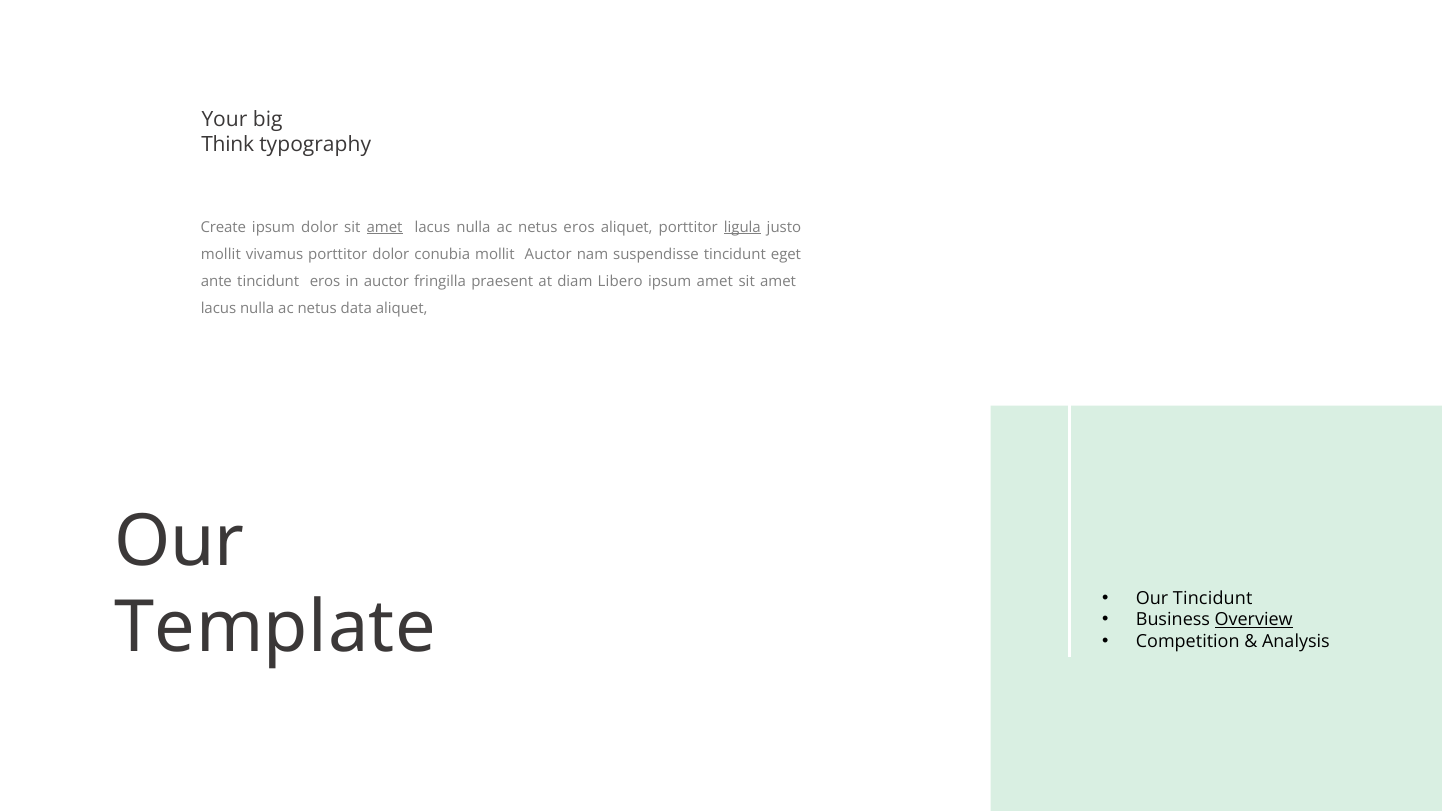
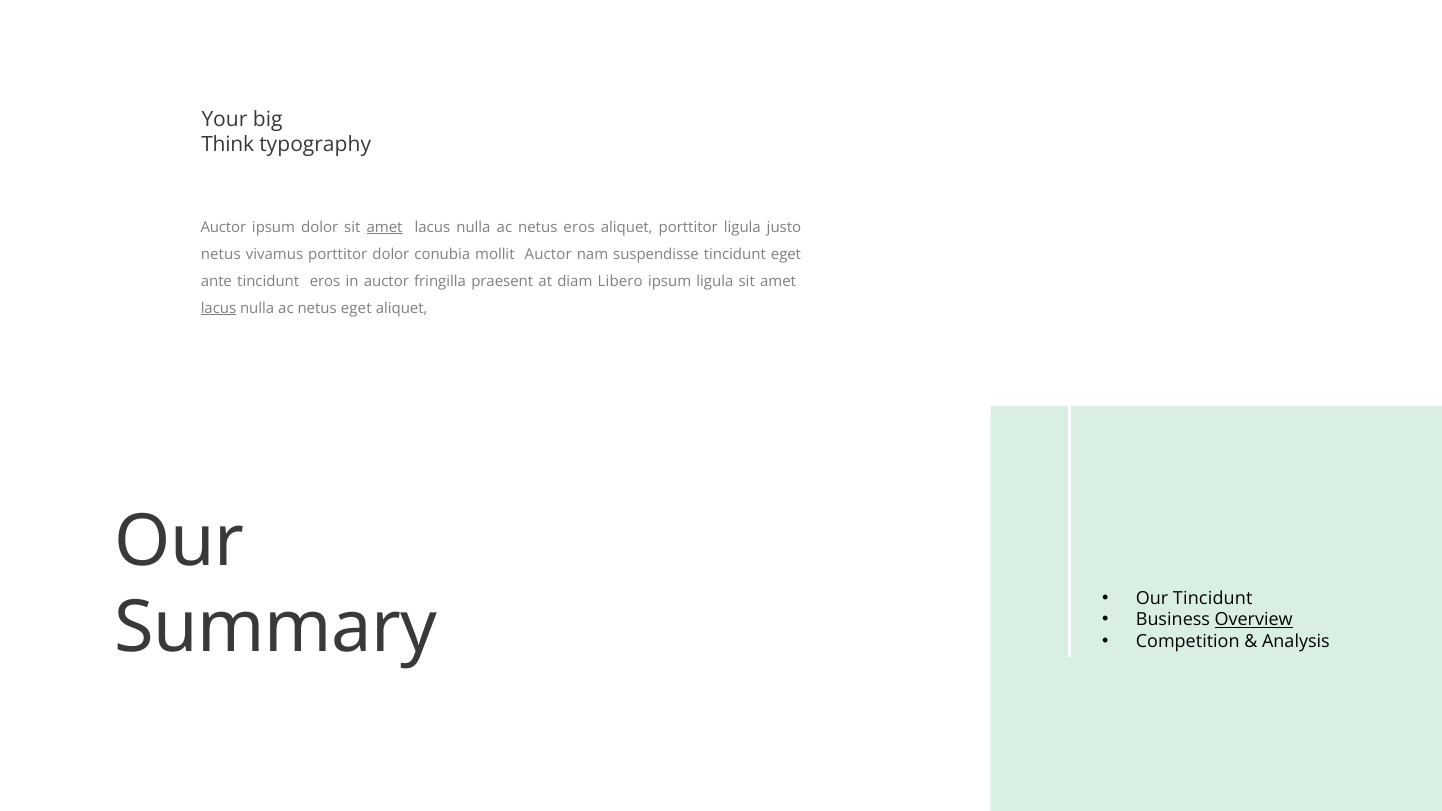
Create at (223, 227): Create -> Auctor
ligula at (742, 227) underline: present -> none
mollit at (221, 254): mollit -> netus
ipsum amet: amet -> ligula
lacus at (219, 308) underline: none -> present
netus data: data -> eget
Template: Template -> Summary
